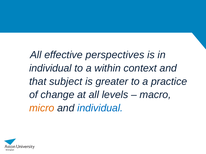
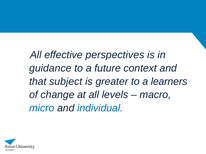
individual at (50, 68): individual -> guidance
within: within -> future
practice: practice -> learners
micro colour: orange -> blue
